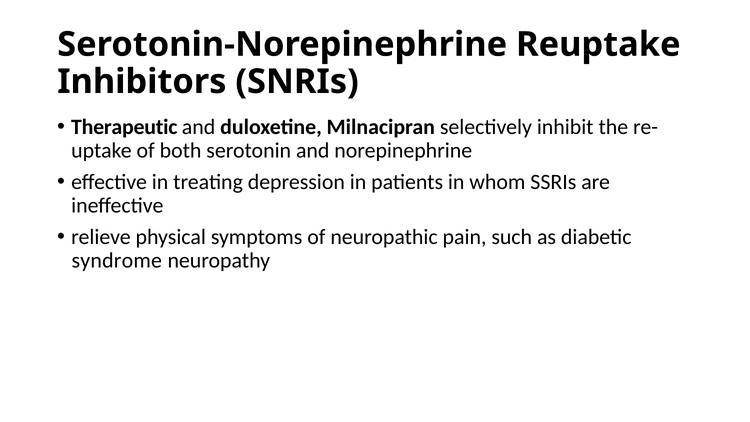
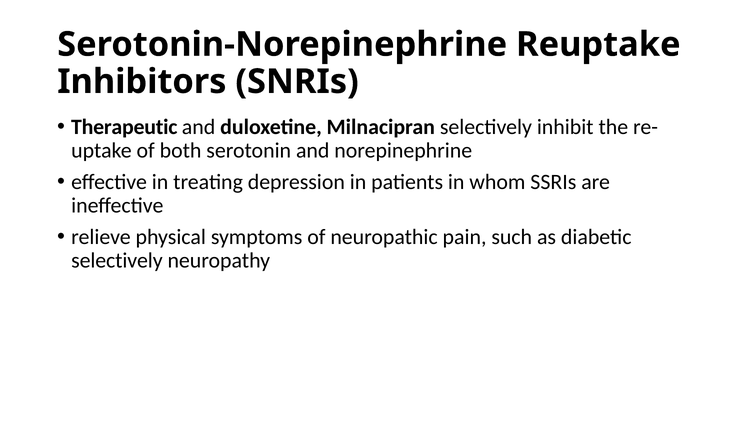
syndrome at (117, 261): syndrome -> selectively
